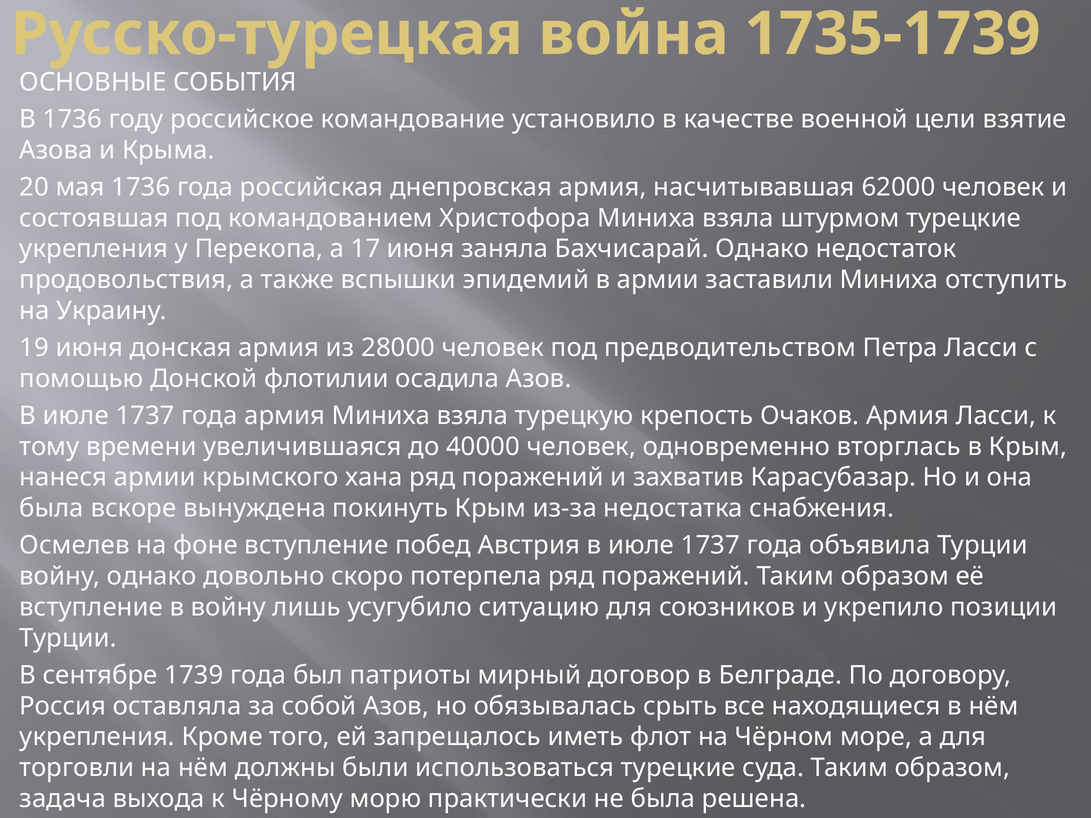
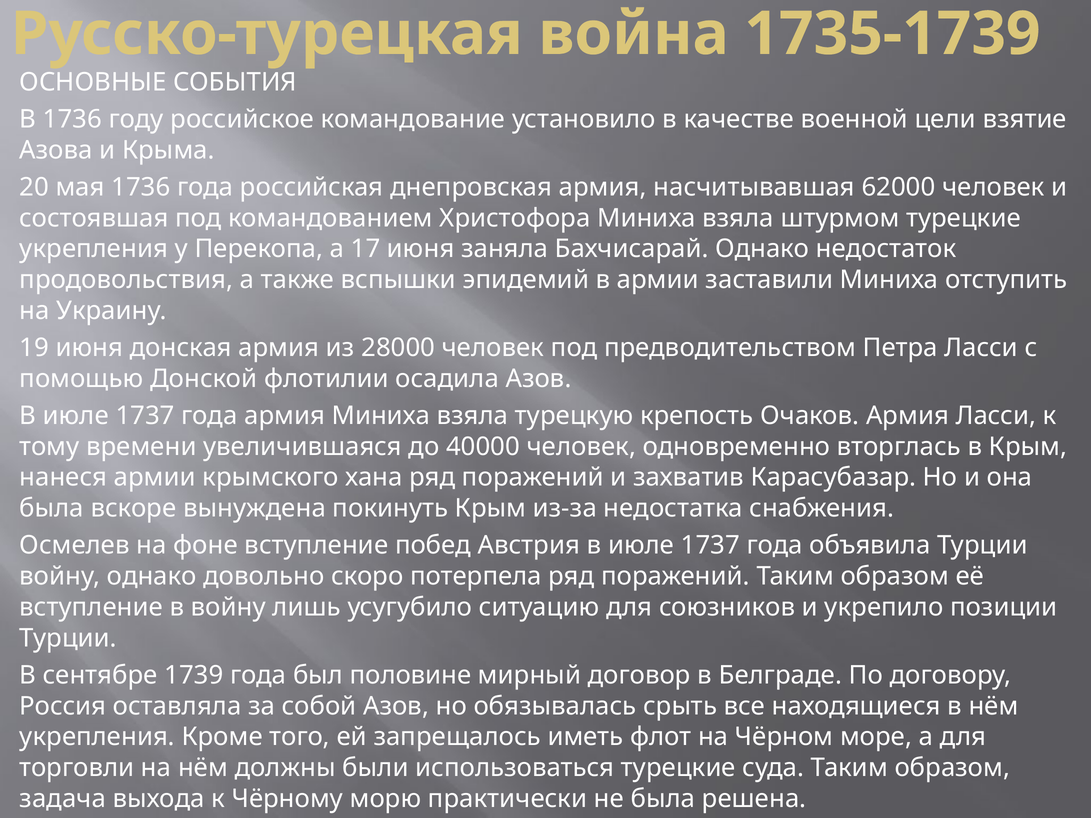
патриоты: патриоты -> половине
